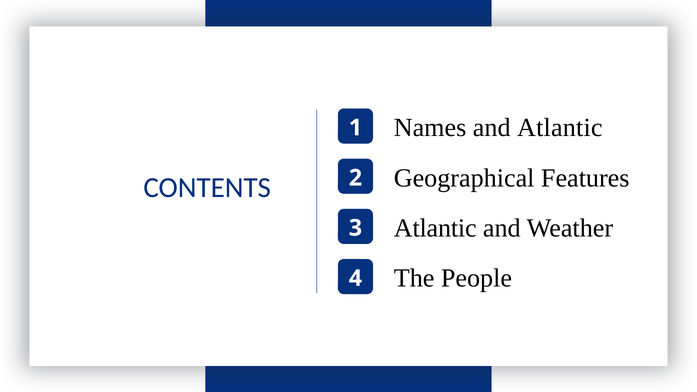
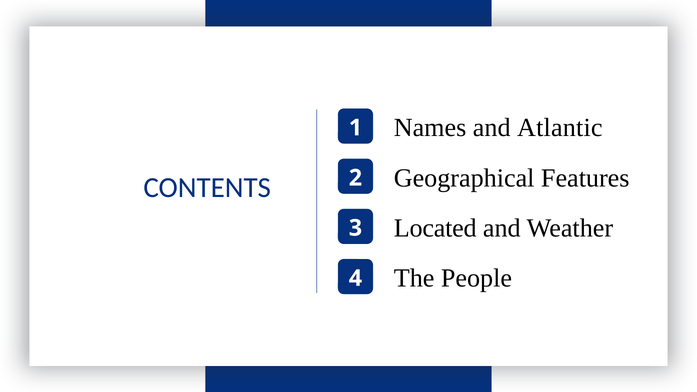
3 Atlantic: Atlantic -> Located
